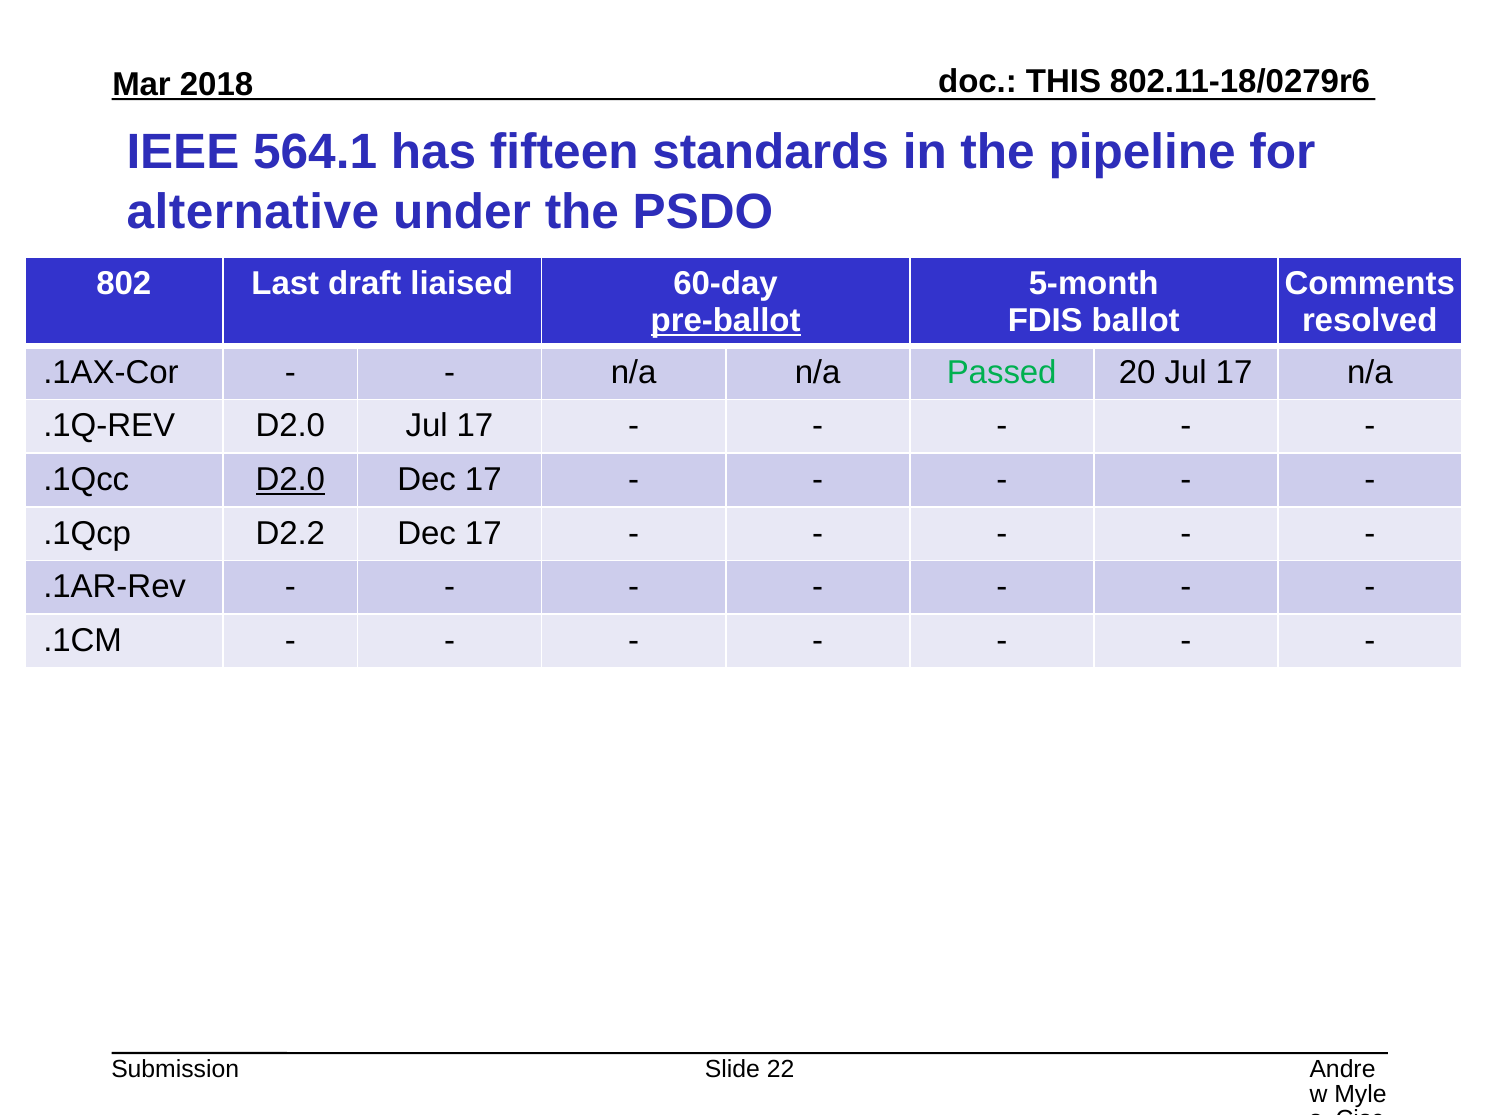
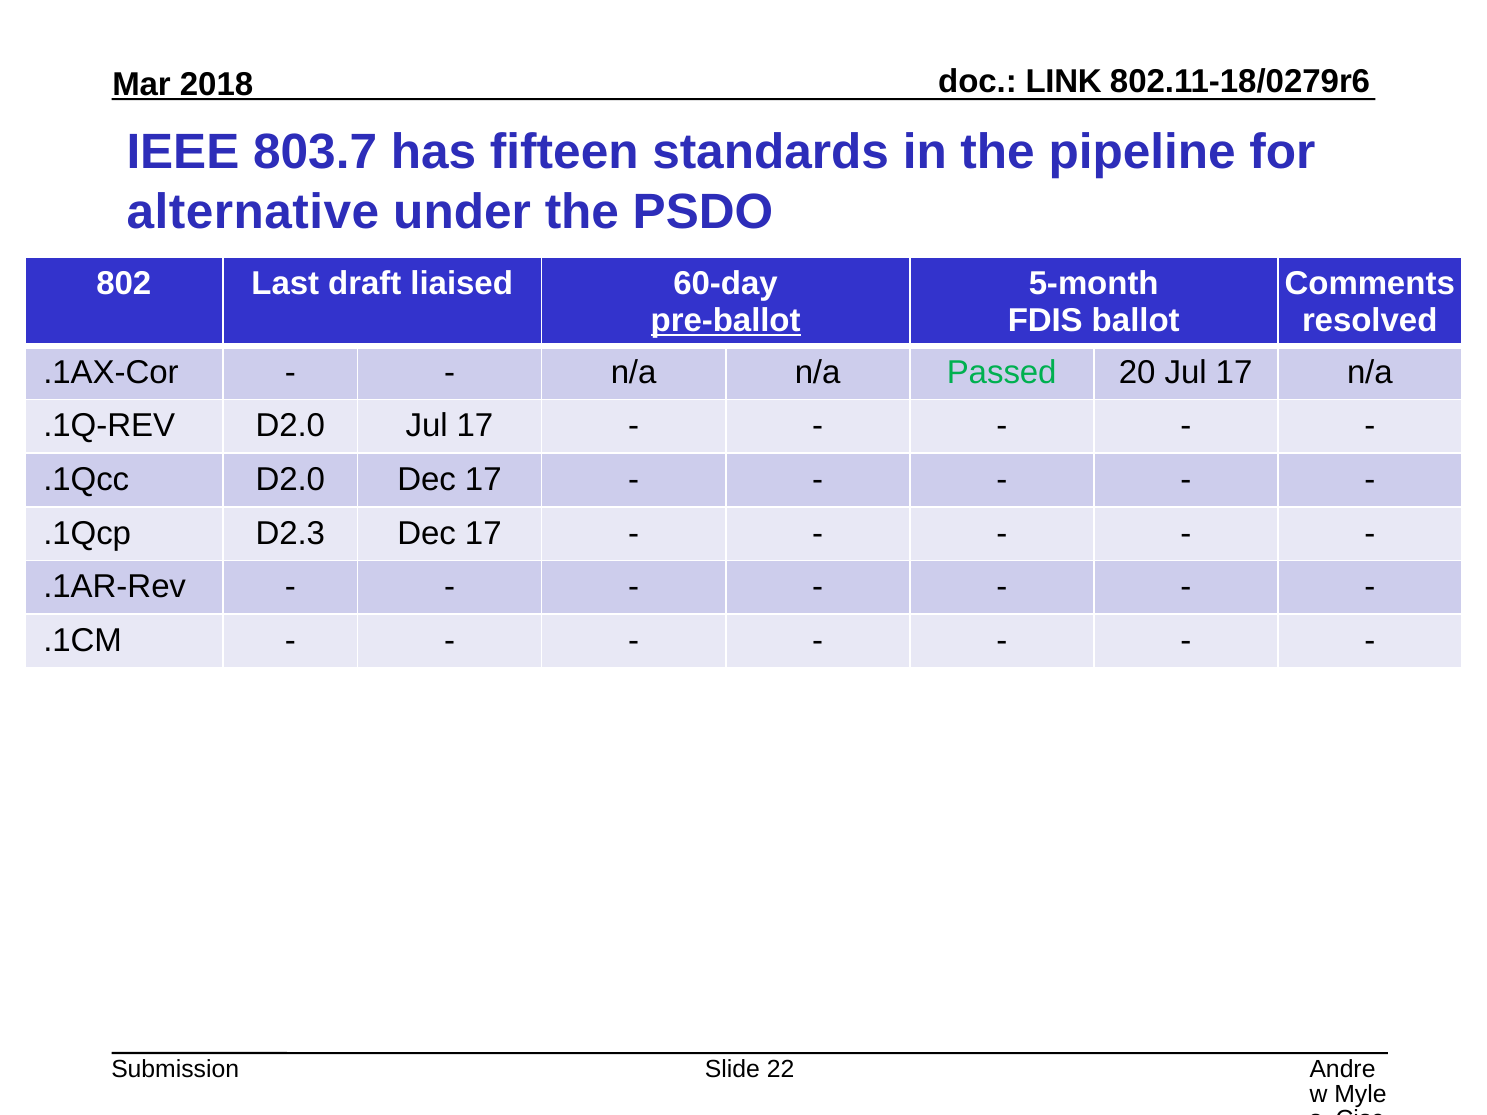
THIS: THIS -> LINK
564.1: 564.1 -> 803.7
D2.0 at (290, 480) underline: present -> none
D2.2: D2.2 -> D2.3
